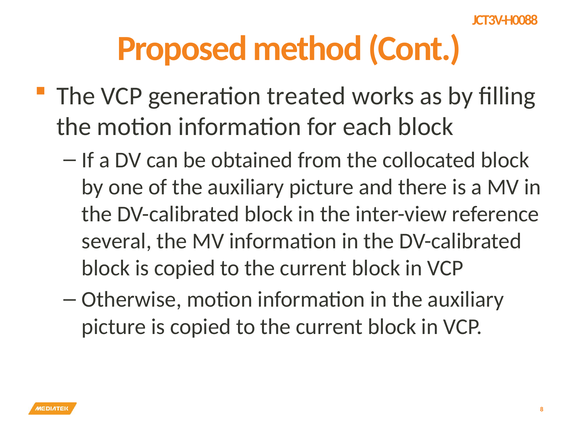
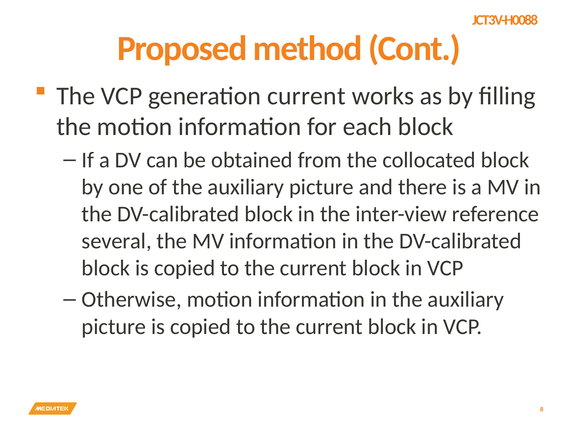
generation treated: treated -> current
